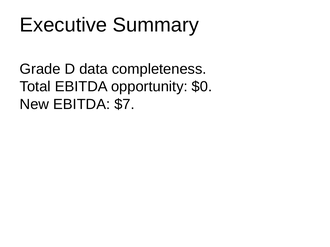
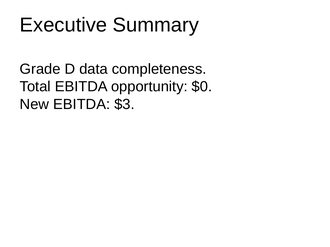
$7: $7 -> $3
